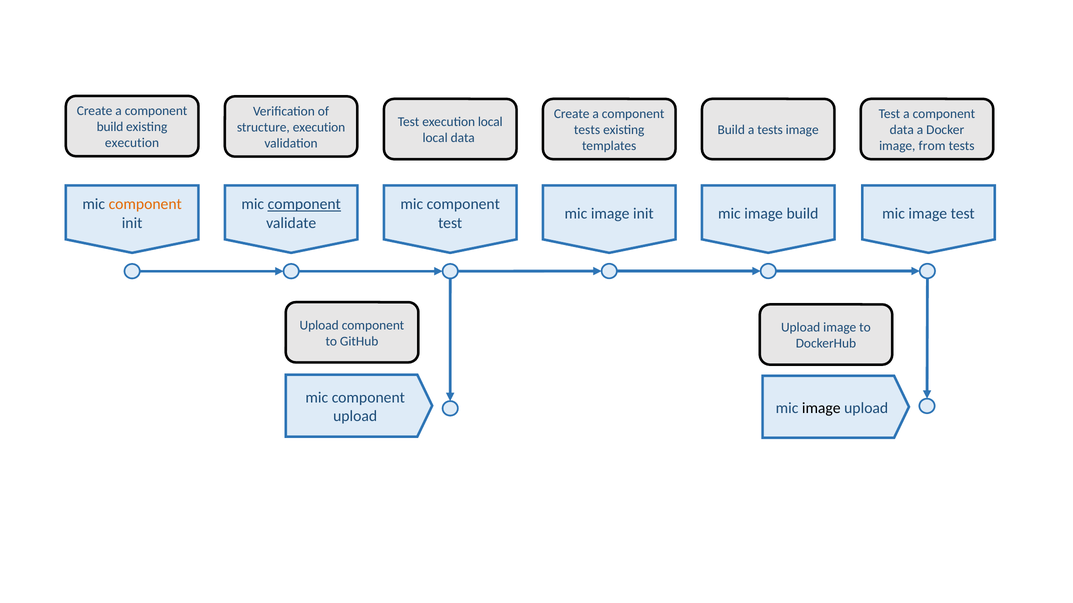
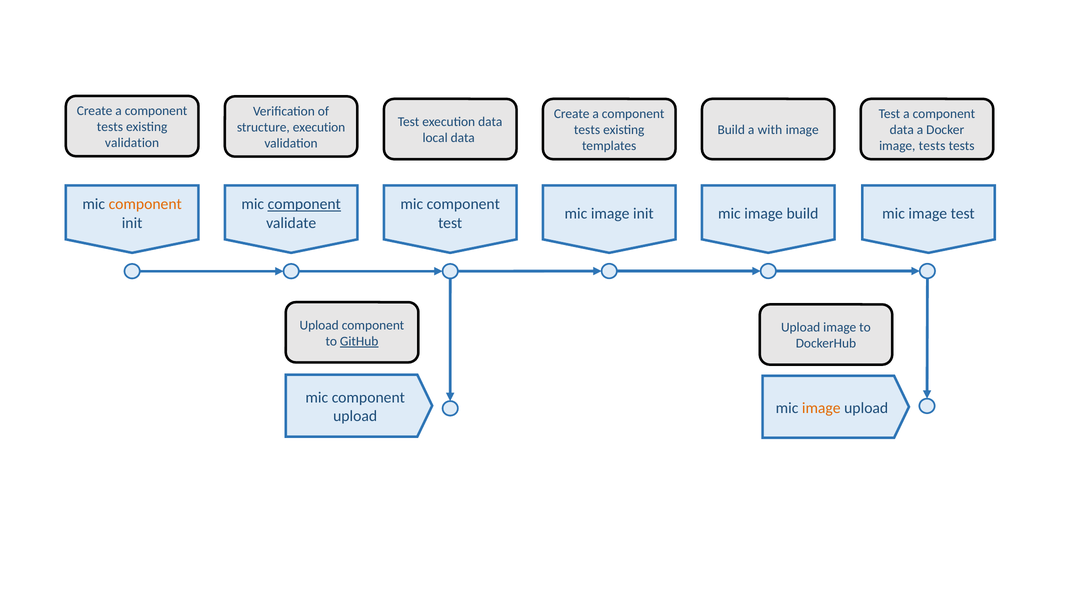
execution local: local -> data
build at (110, 127): build -> tests
a tests: tests -> with
execution at (132, 143): execution -> validation
image from: from -> tests
GitHub underline: none -> present
image at (821, 408) colour: black -> orange
